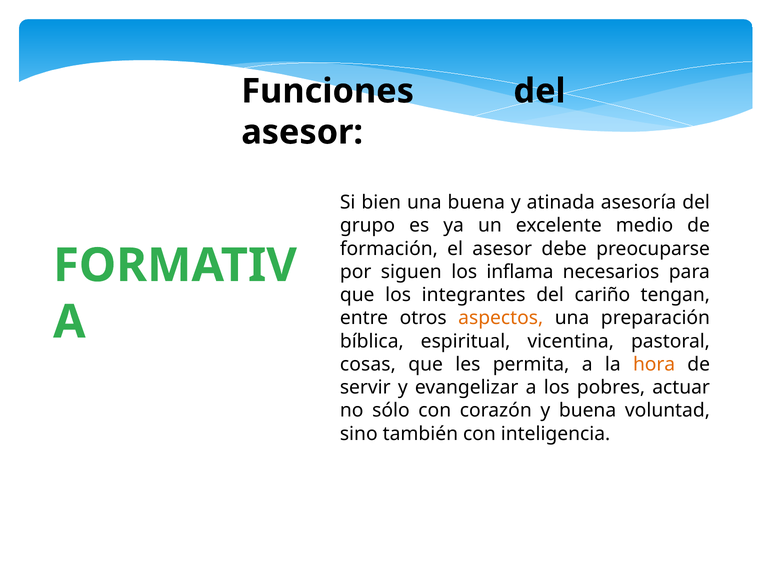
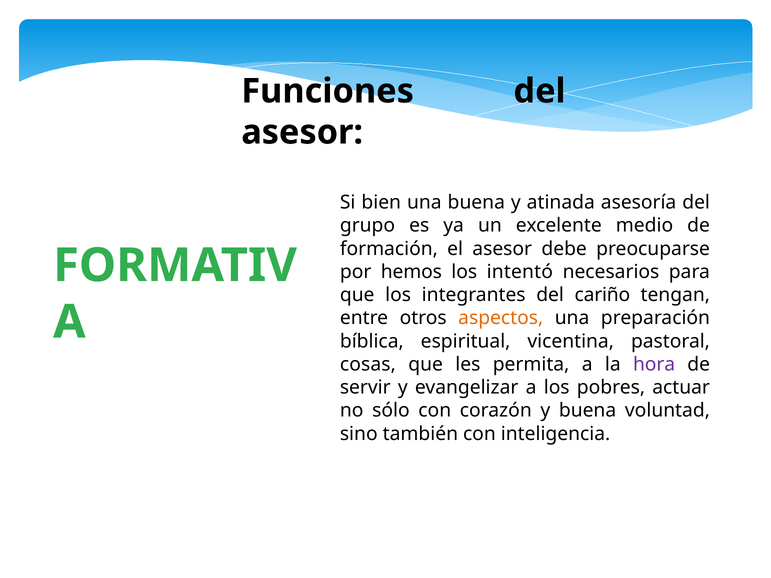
siguen: siguen -> hemos
inflama: inflama -> intentó
hora colour: orange -> purple
